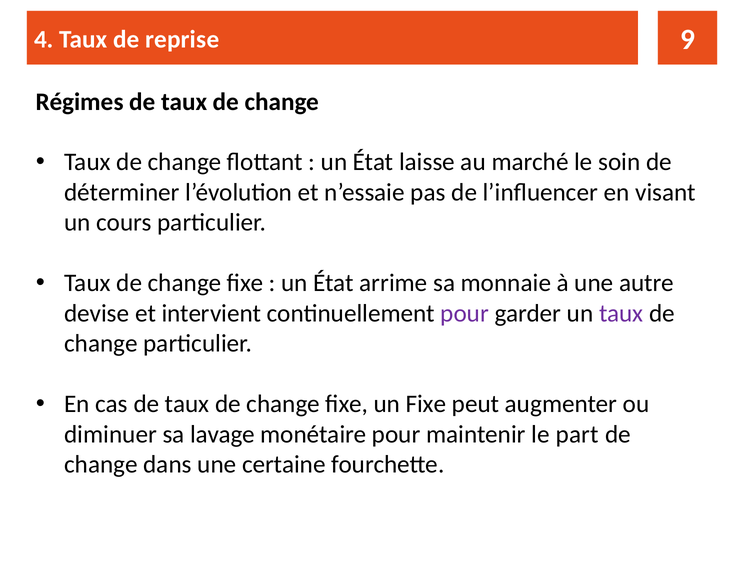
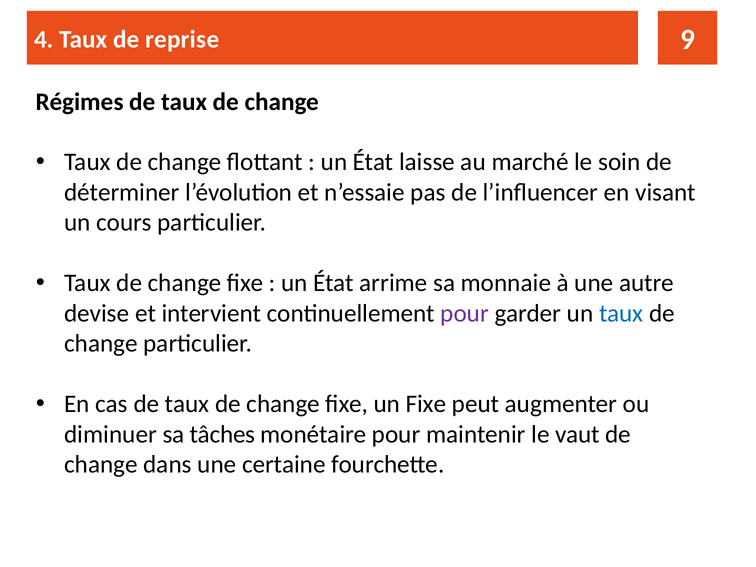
taux at (621, 313) colour: purple -> blue
lavage: lavage -> tâches
part: part -> vaut
